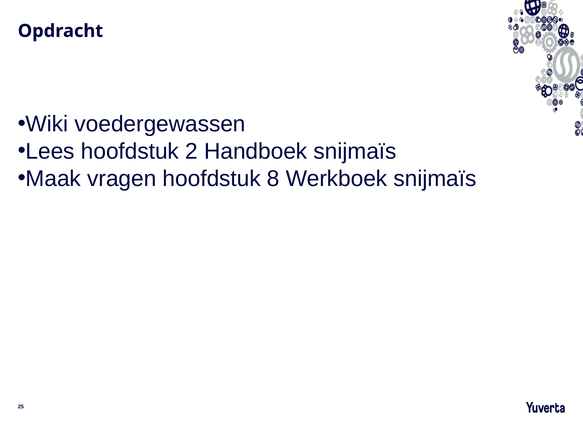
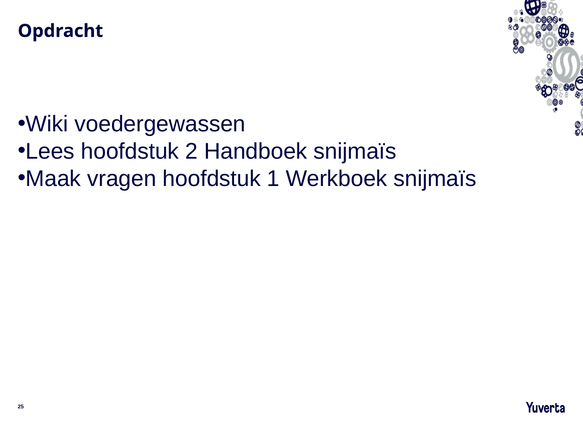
8: 8 -> 1
